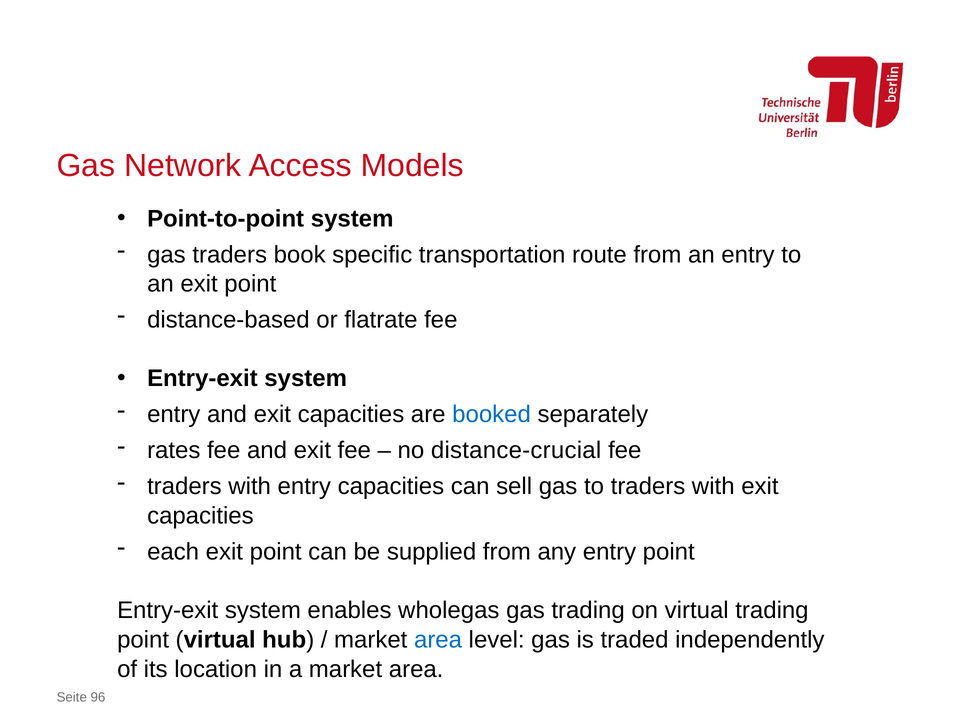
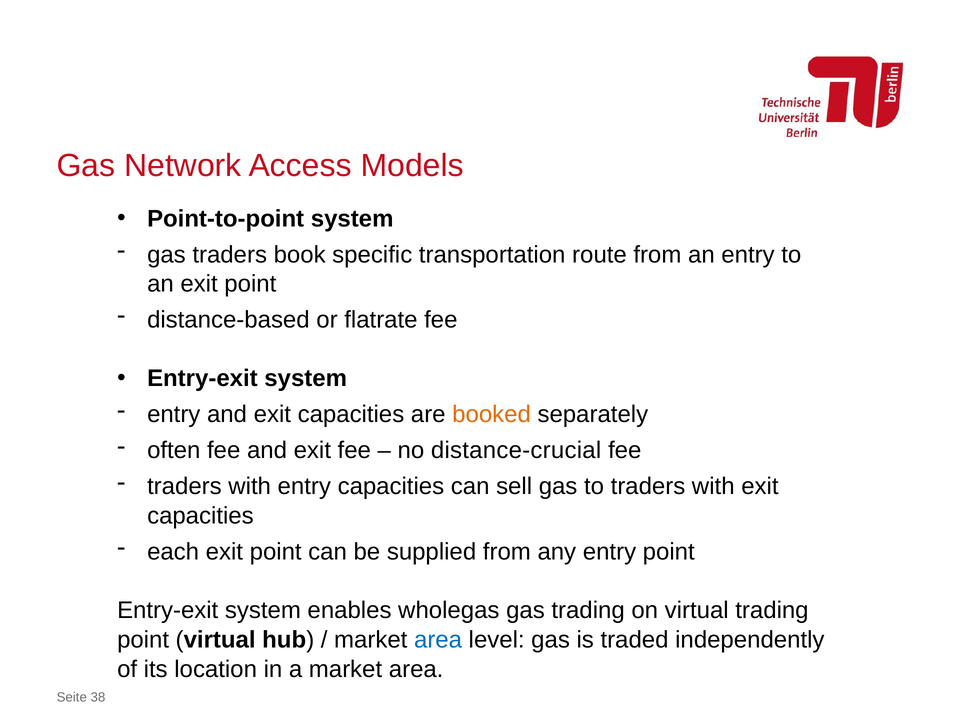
booked colour: blue -> orange
rates: rates -> often
96: 96 -> 38
